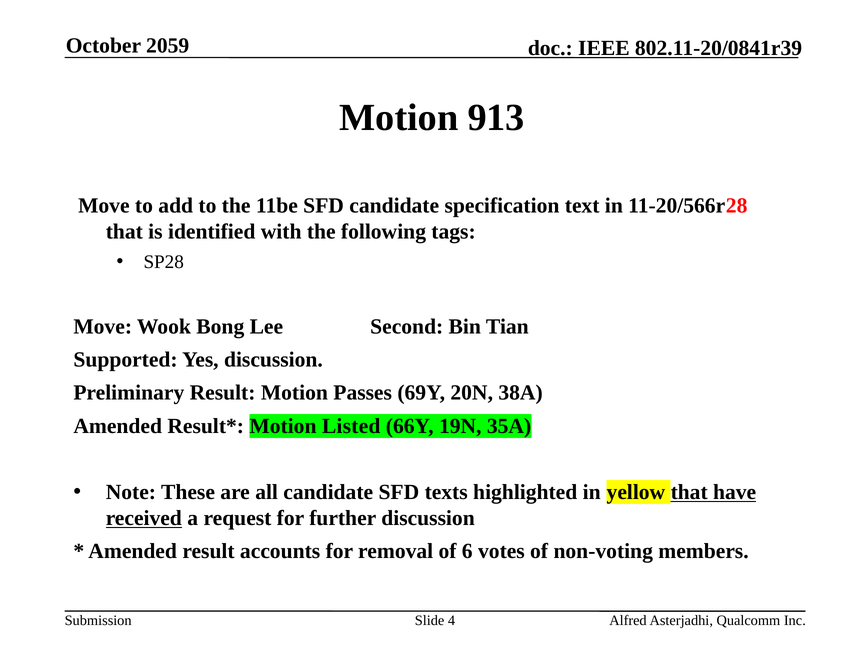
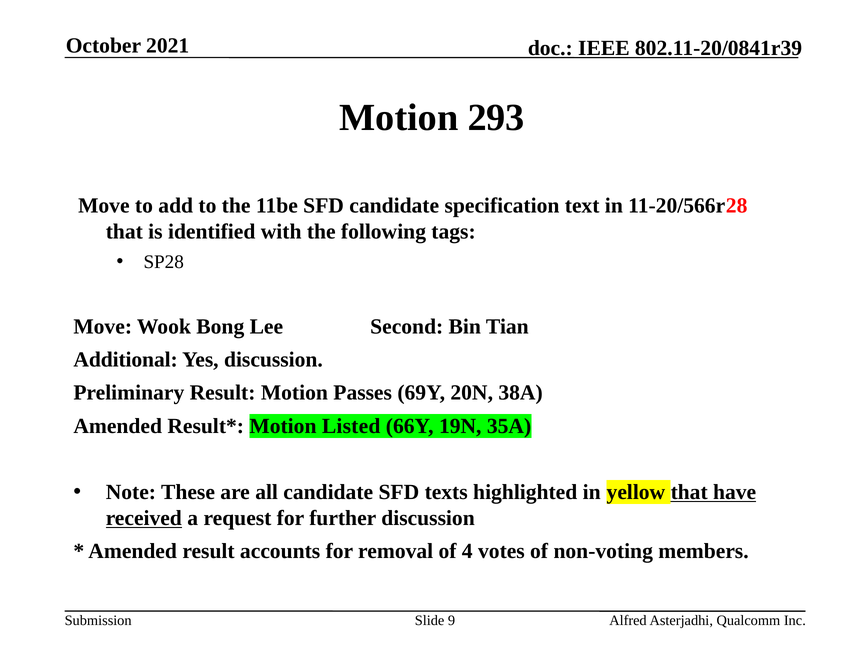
2059: 2059 -> 2021
913: 913 -> 293
Supported: Supported -> Additional
6: 6 -> 4
4: 4 -> 9
